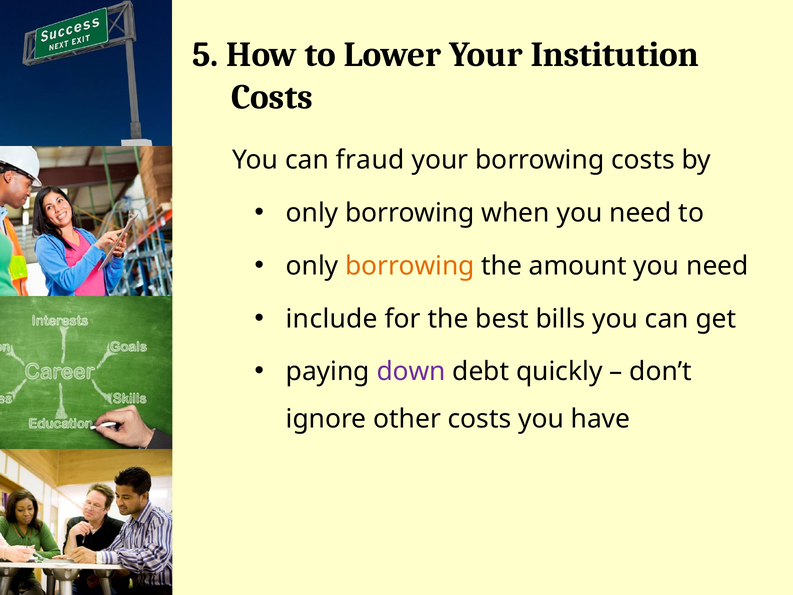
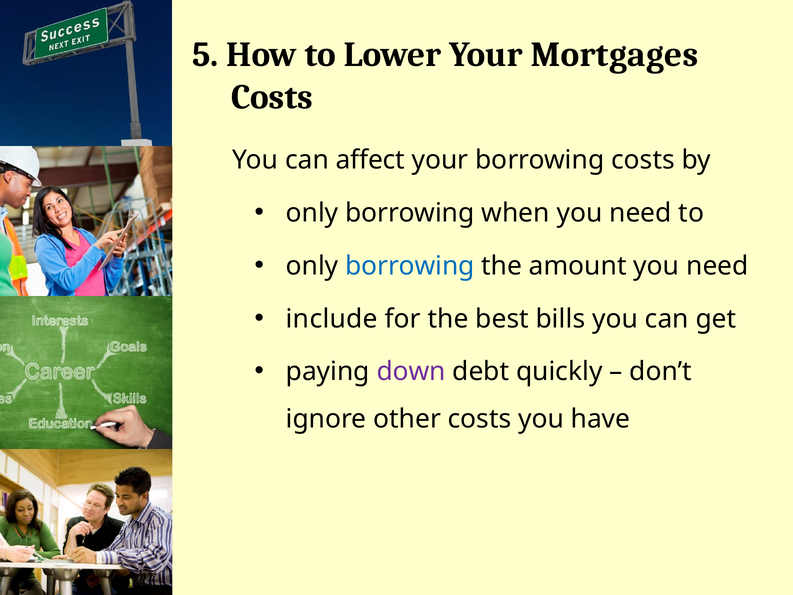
Institution: Institution -> Mortgages
fraud: fraud -> affect
borrowing at (410, 266) colour: orange -> blue
